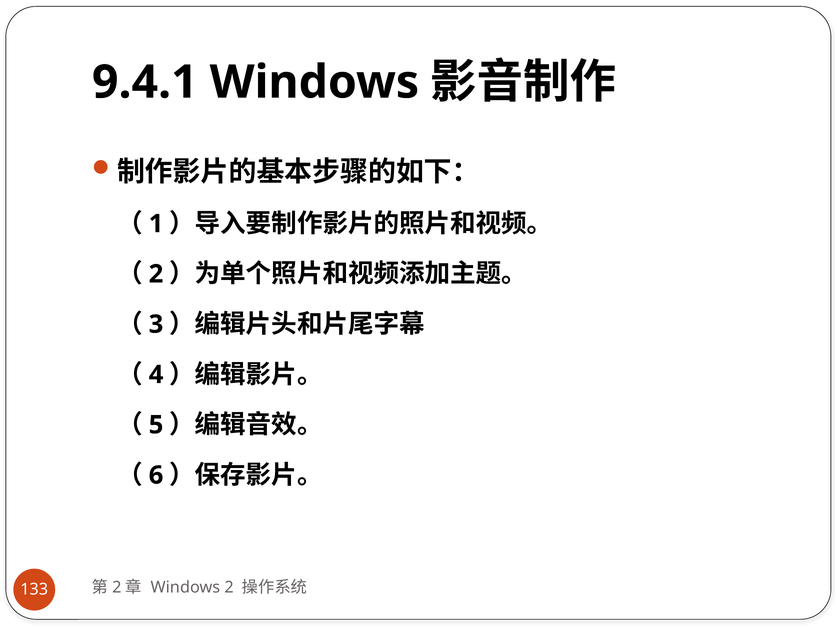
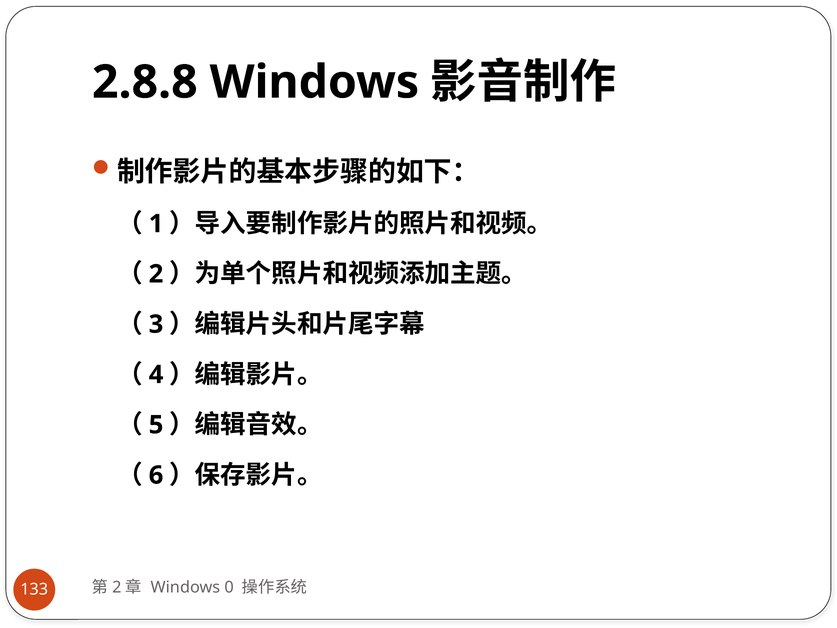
9.4.1: 9.4.1 -> 2.8.8
Windows 2: 2 -> 0
